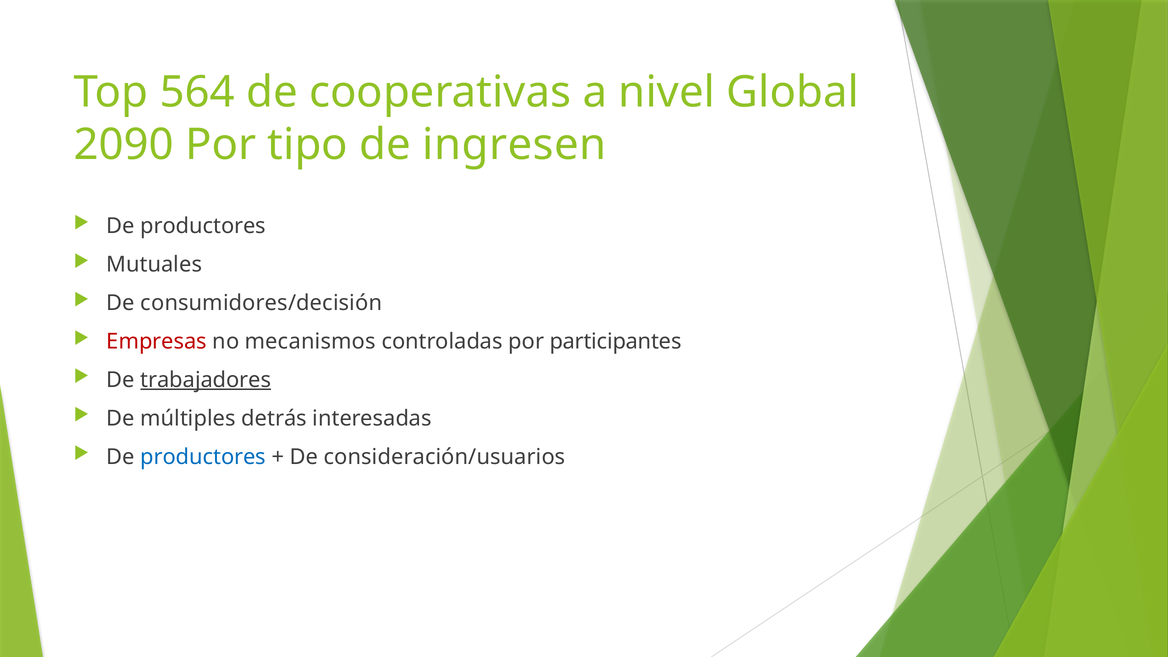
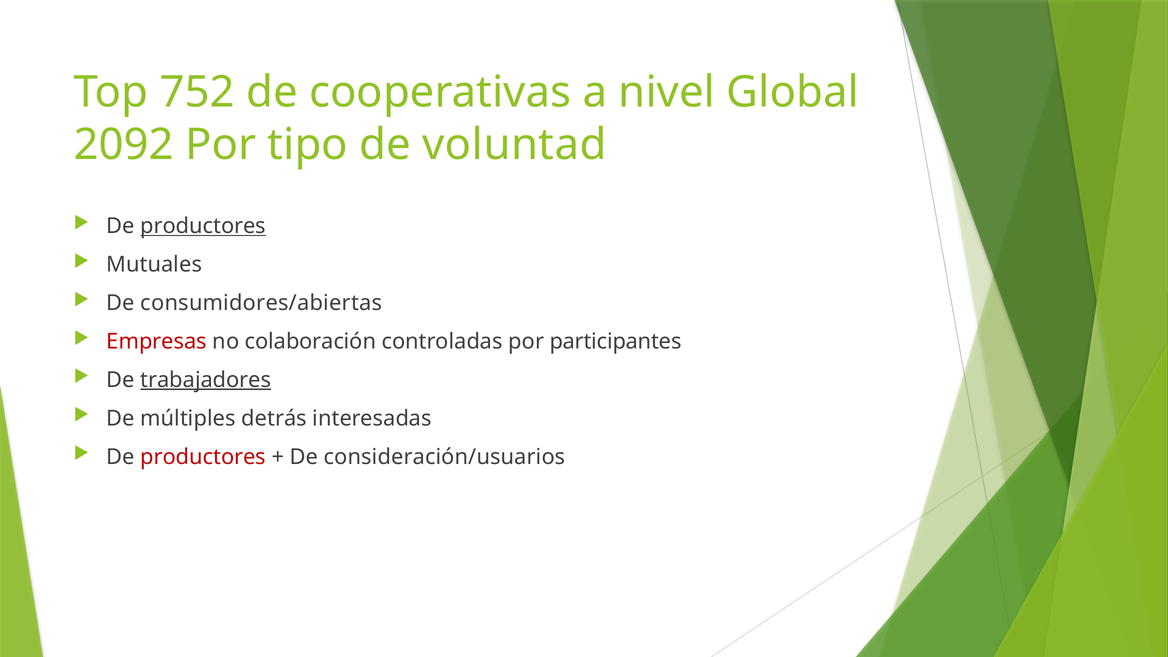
564: 564 -> 752
2090: 2090 -> 2092
ingresen: ingresen -> voluntad
productores at (203, 226) underline: none -> present
consumidores/decisión: consumidores/decisión -> consumidores/abiertas
mecanismos: mecanismos -> colaboración
productores at (203, 457) colour: blue -> red
